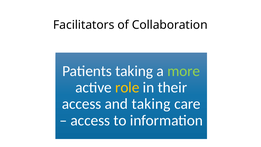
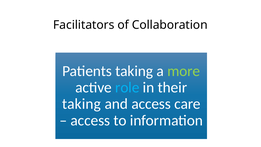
role colour: yellow -> light blue
access at (82, 104): access -> taking
and taking: taking -> access
